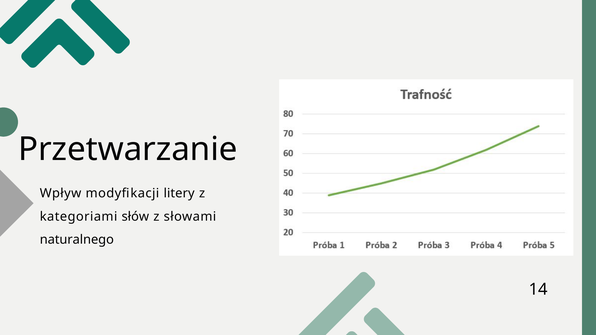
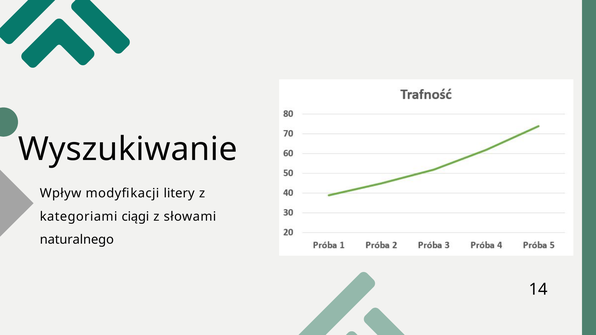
Przetwarzanie: Przetwarzanie -> Wyszukiwanie
słów: słów -> ciągi
